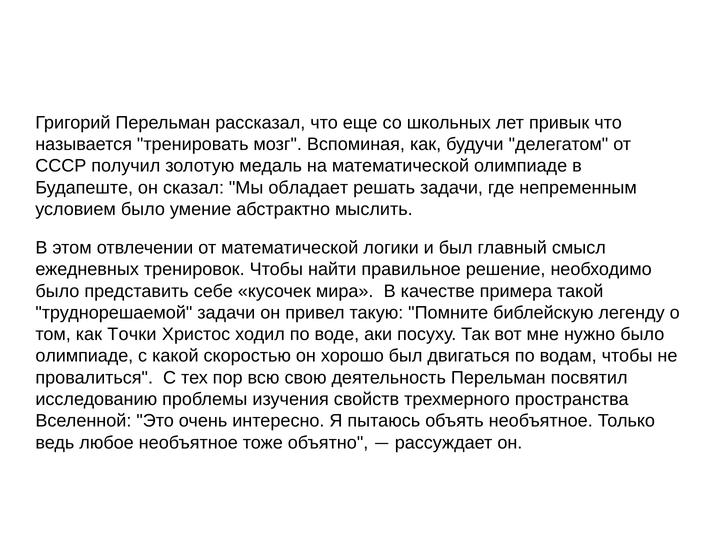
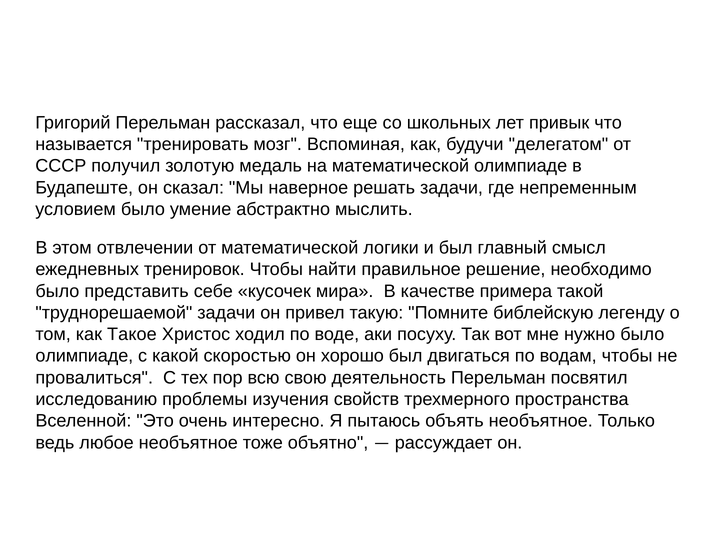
обладает: обладает -> наверное
Точки: Точки -> Такое
